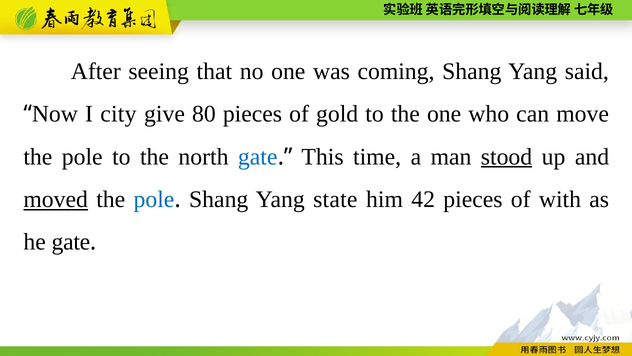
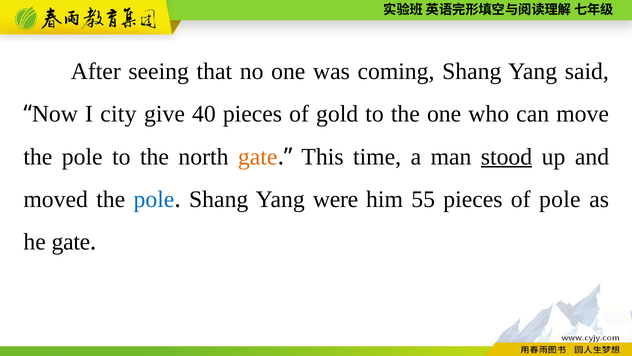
80: 80 -> 40
gate at (258, 156) colour: blue -> orange
moved underline: present -> none
state: state -> were
42: 42 -> 55
of with: with -> pole
